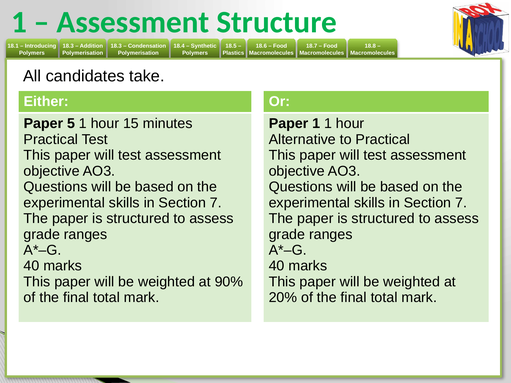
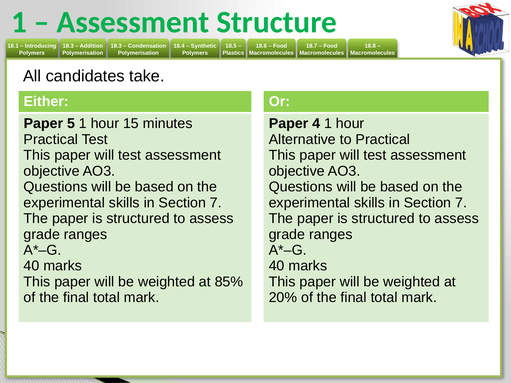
Paper 1: 1 -> 4
90%: 90% -> 85%
